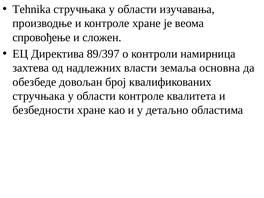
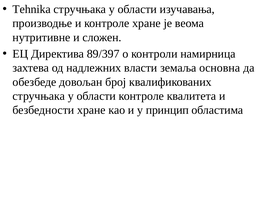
спровођење: спровођење -> нутритивне
детаљно: детаљно -> принцип
